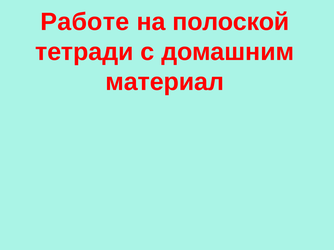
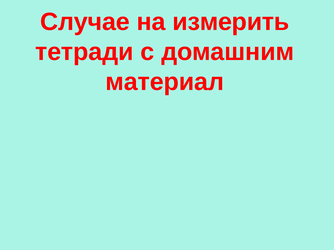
Работе: Работе -> Случае
полоской: полоской -> измерить
